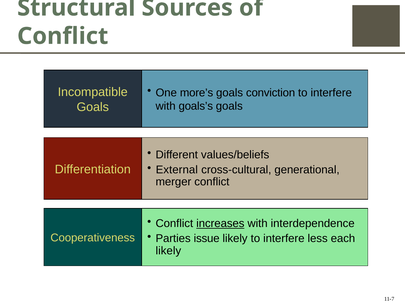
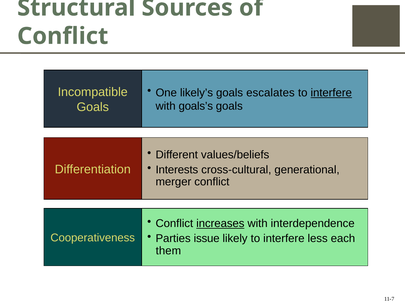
more’s: more’s -> likely’s
conviction: conviction -> escalates
interfere at (331, 93) underline: none -> present
External: External -> Interests
likely at (168, 250): likely -> them
